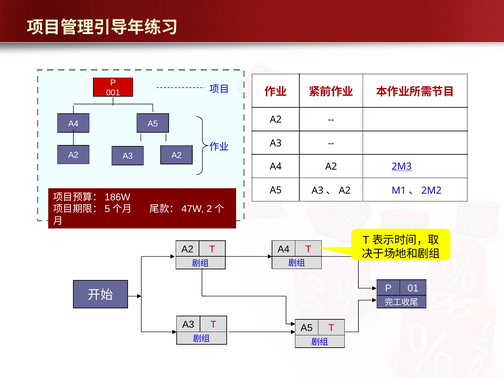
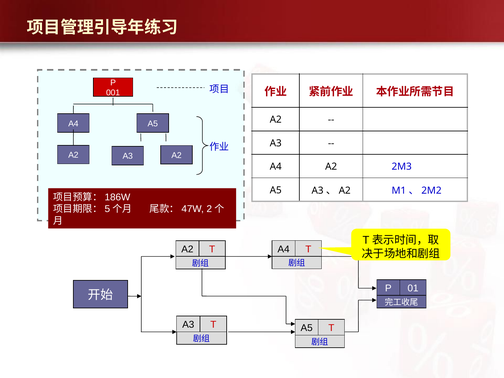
2M3 underline: present -> none
